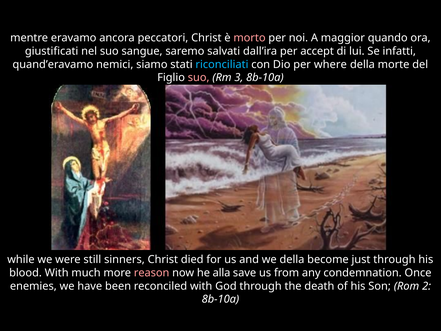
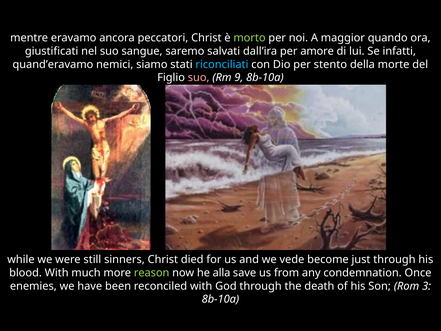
morto colour: pink -> light green
accept: accept -> amore
where: where -> stento
3: 3 -> 9
we della: della -> vede
reason colour: pink -> light green
2: 2 -> 3
